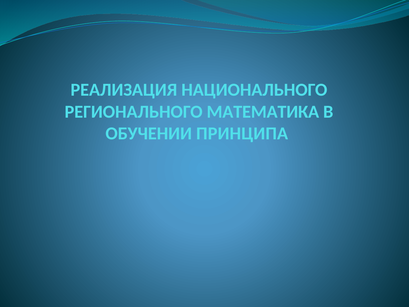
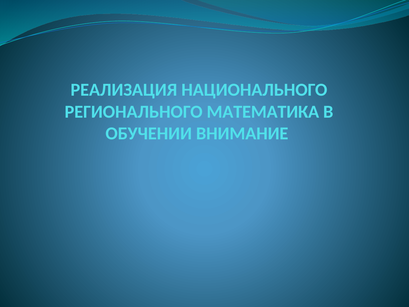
ПРИНЦИПА: ПРИНЦИПА -> ВНИМАНИЕ
